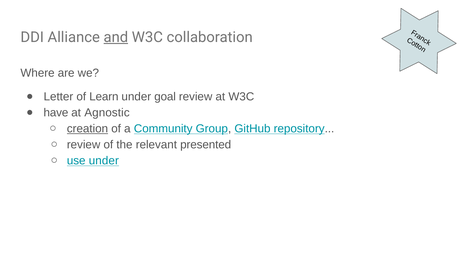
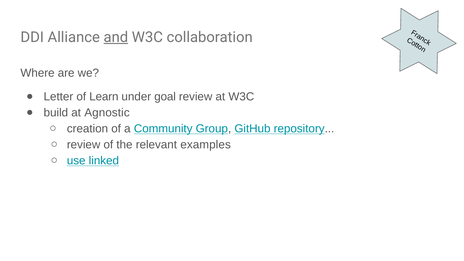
have: have -> build
creation underline: present -> none
presented: presented -> examples
use under: under -> linked
